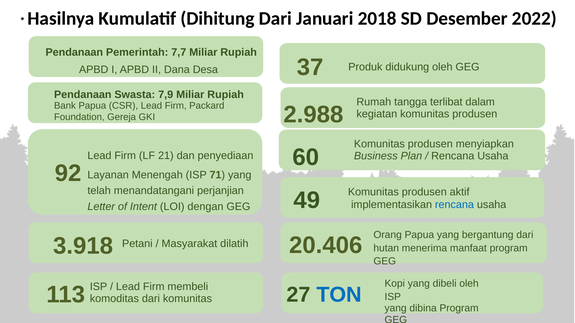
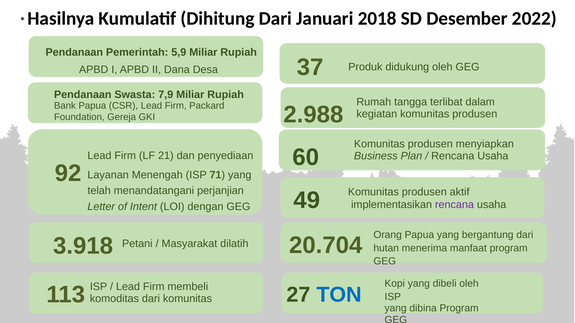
7,7: 7,7 -> 5,9
rencana at (454, 205) colour: blue -> purple
20.406: 20.406 -> 20.704
